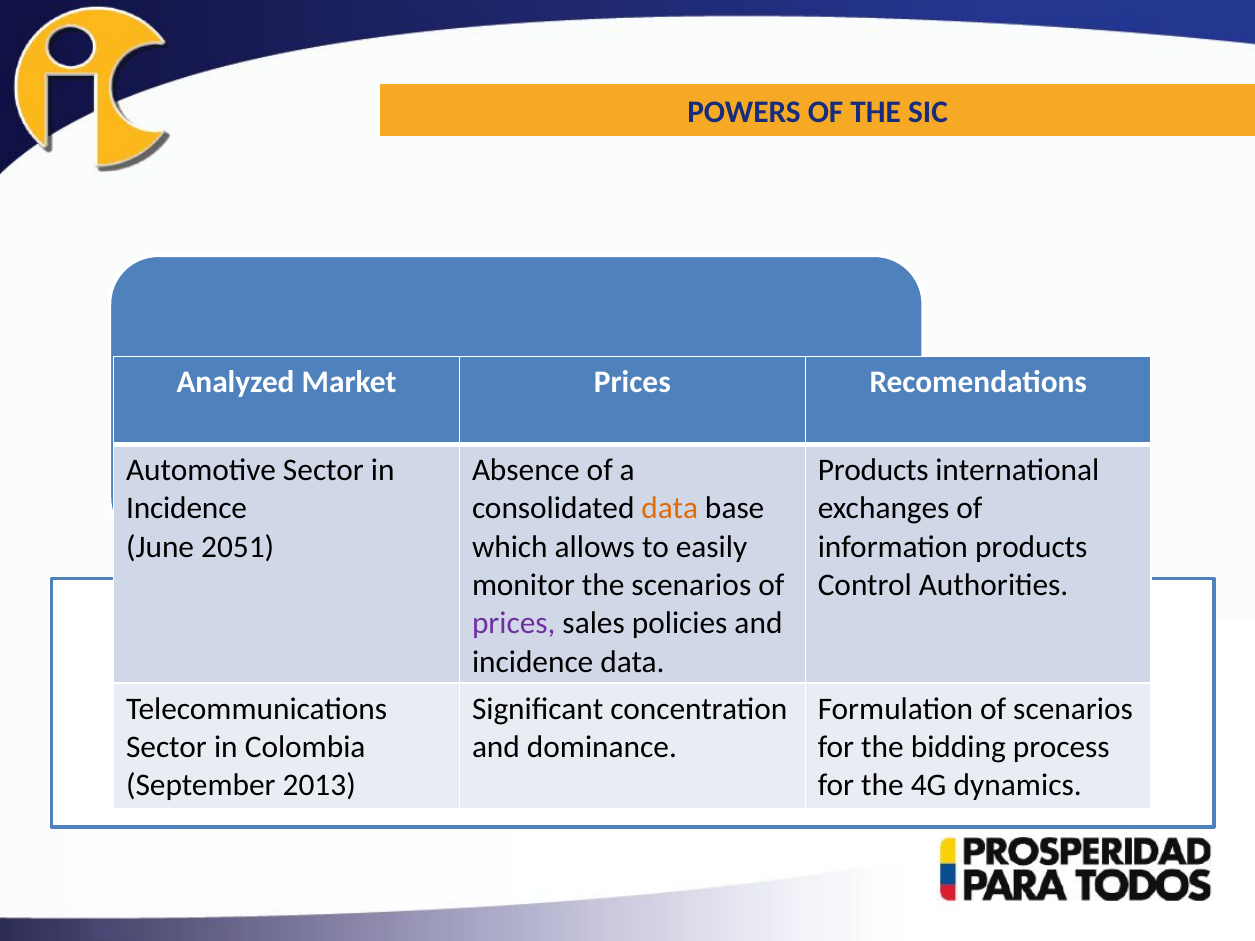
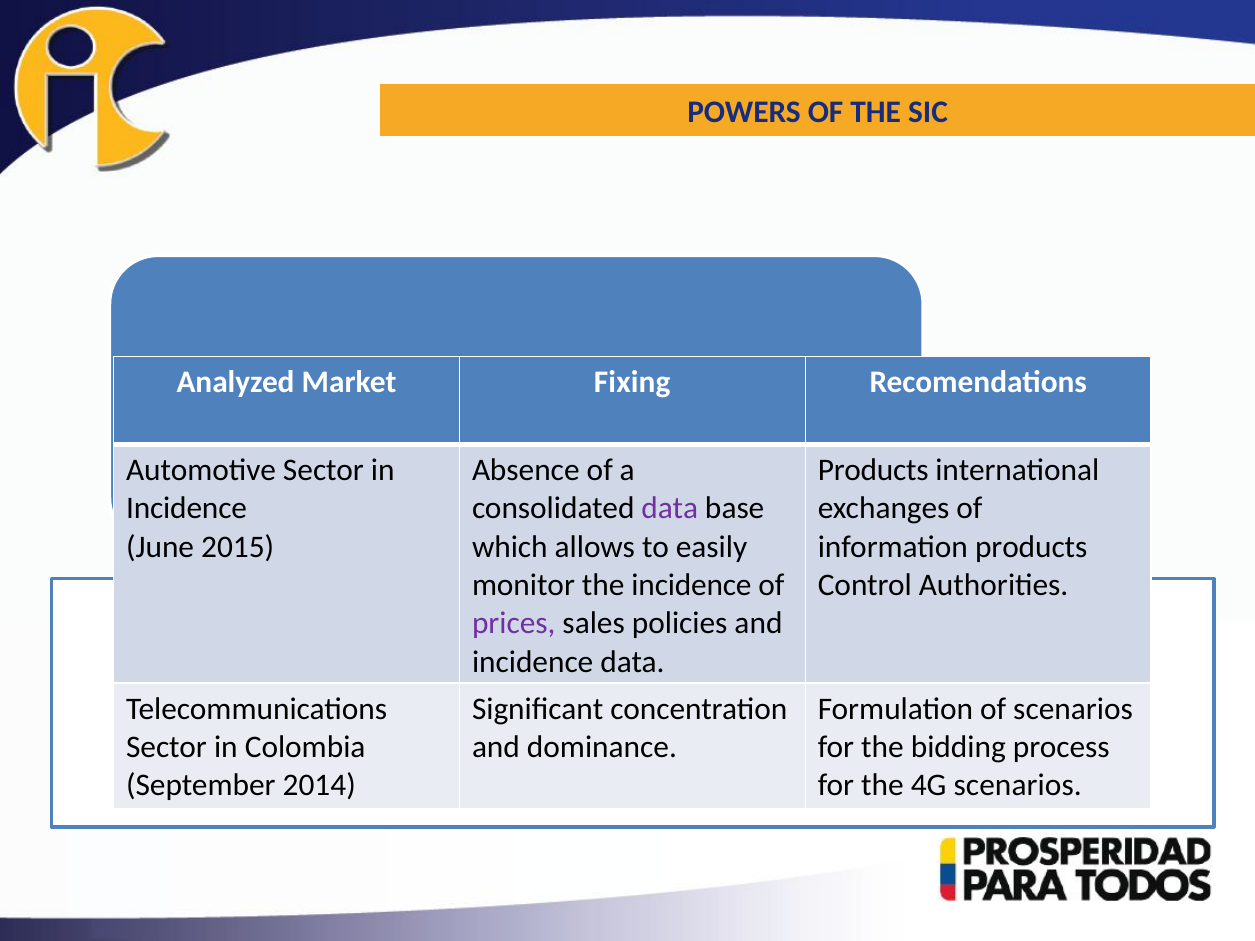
Prices at (632, 383): Prices -> Fixing
data at (670, 509) colour: orange -> purple
2051: 2051 -> 2015
the scenarios: scenarios -> incidence
2013: 2013 -> 2014
4G dynamics: dynamics -> scenarios
